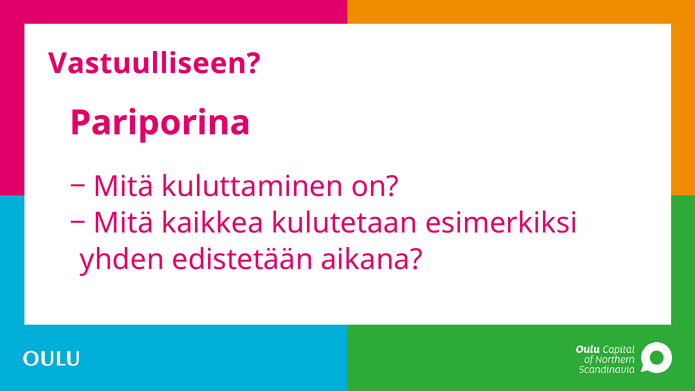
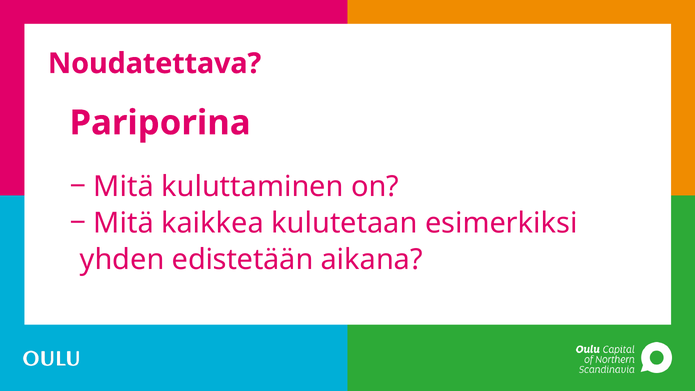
Vastuulliseen: Vastuulliseen -> Noudatettava
